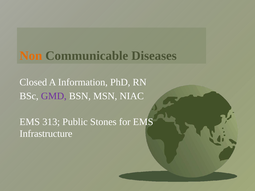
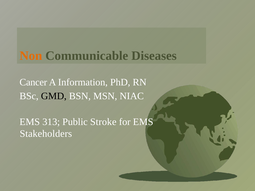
Closed: Closed -> Cancer
GMD colour: purple -> black
Stones: Stones -> Stroke
Infrastructure: Infrastructure -> Stakeholders
